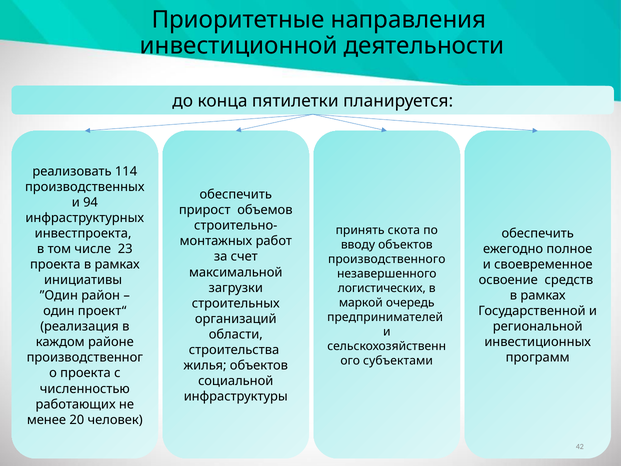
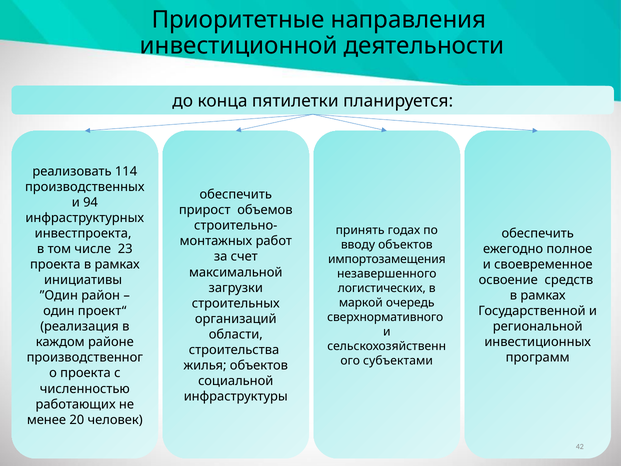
скота: скота -> годах
производственного: производственного -> импортозамещения
предпринимателей: предпринимателей -> сверхнормативного
